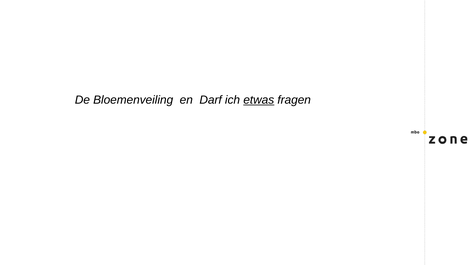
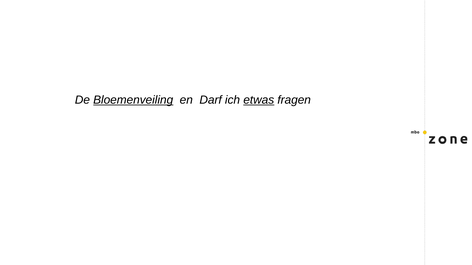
Bloemenveiling underline: none -> present
